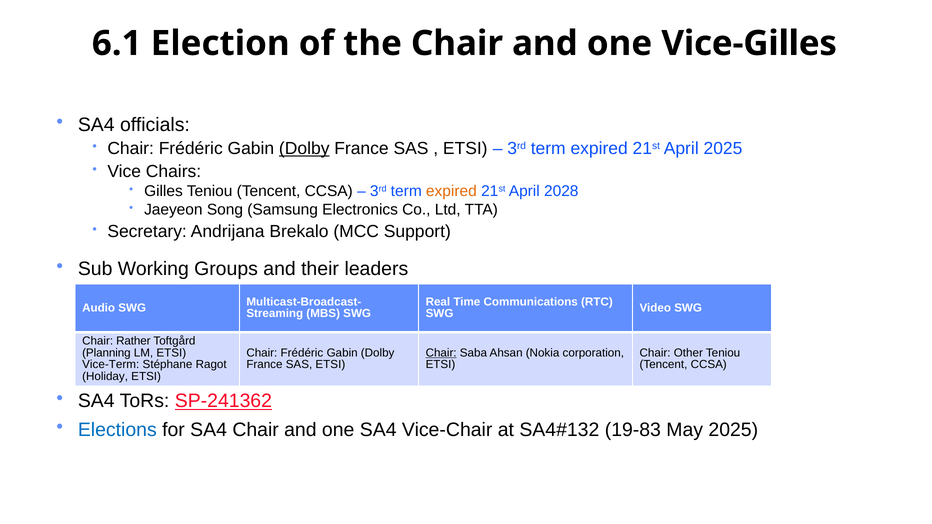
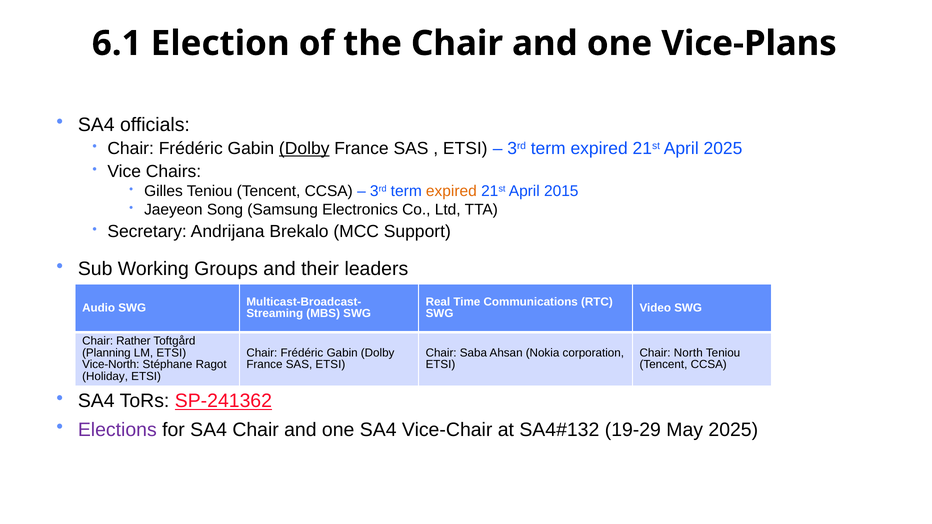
Vice-Gilles: Vice-Gilles -> Vice-Plans
2028: 2028 -> 2015
Chair at (441, 353) underline: present -> none
Other: Other -> North
Vice-Term: Vice-Term -> Vice-North
Elections colour: blue -> purple
19-83: 19-83 -> 19-29
